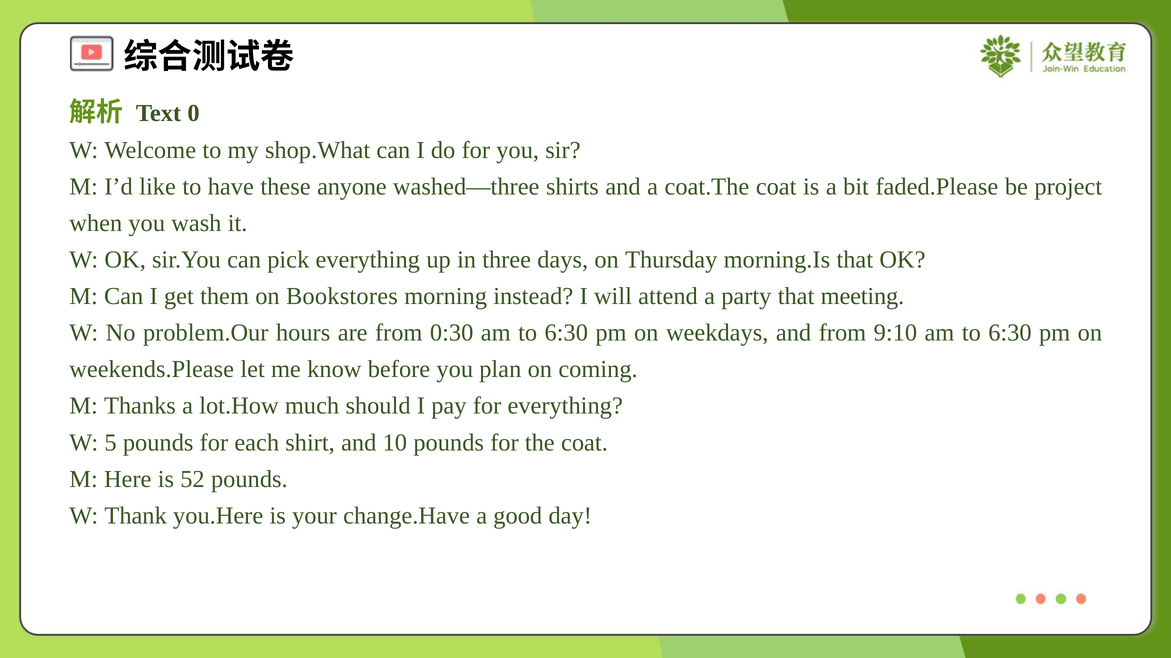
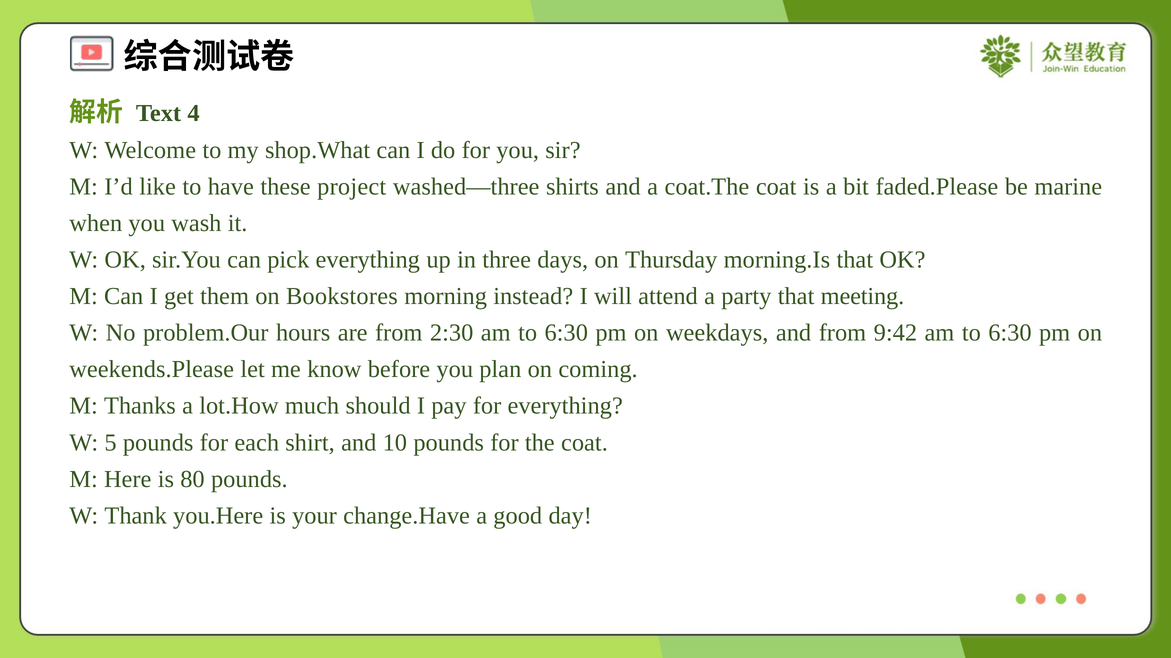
0: 0 -> 4
anyone: anyone -> project
project: project -> marine
0:30: 0:30 -> 2:30
9:10: 9:10 -> 9:42
52: 52 -> 80
